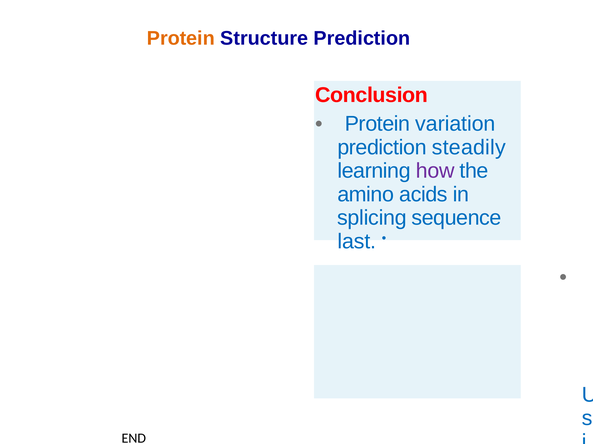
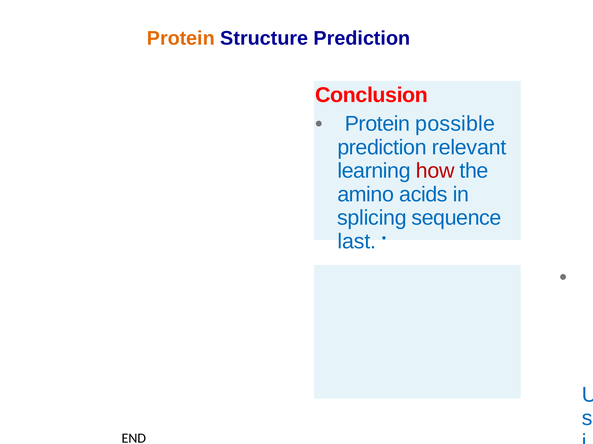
variation: variation -> possible
steadily: steadily -> relevant
how colour: purple -> red
